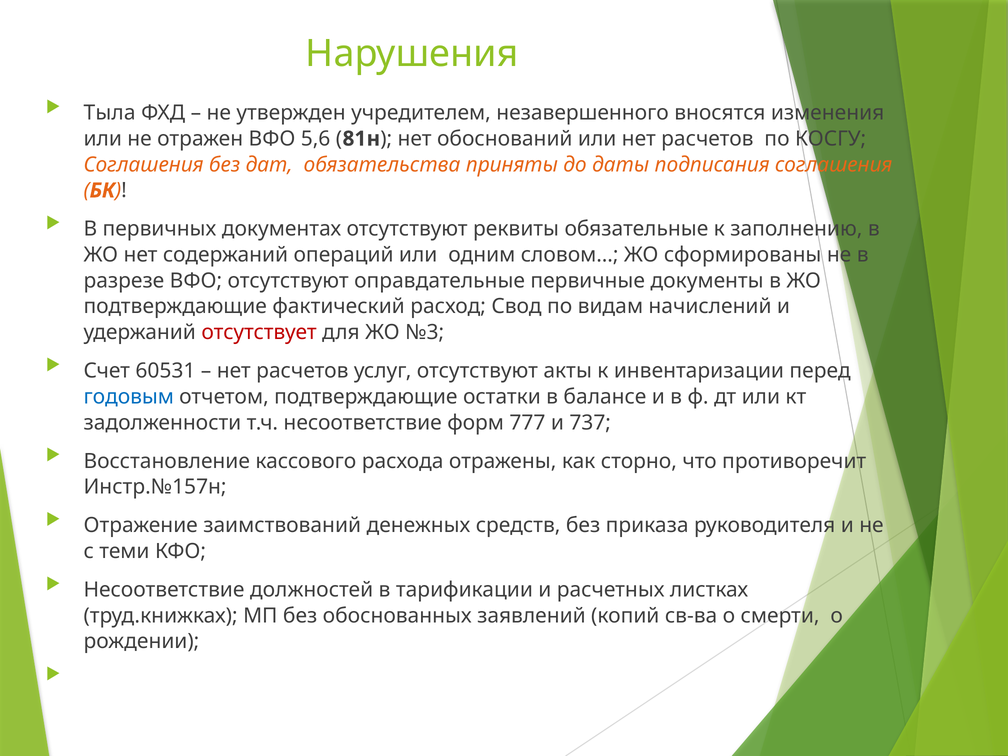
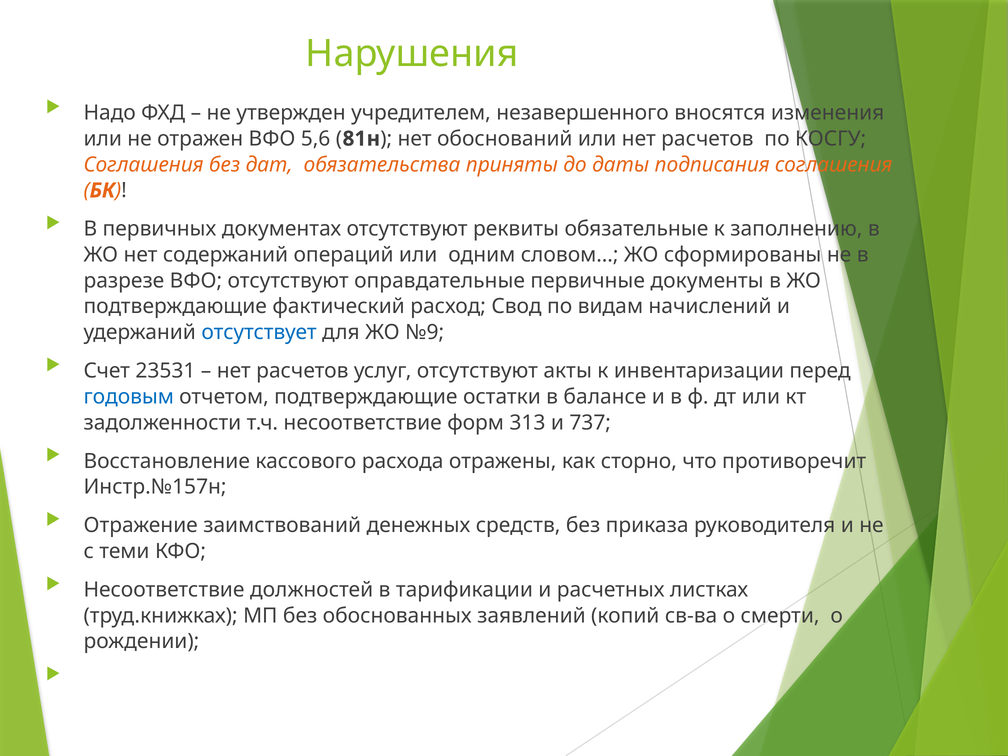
Тыла: Тыла -> Надо
отсутствует colour: red -> blue
№3: №3 -> №9
60531: 60531 -> 23531
777: 777 -> 313
